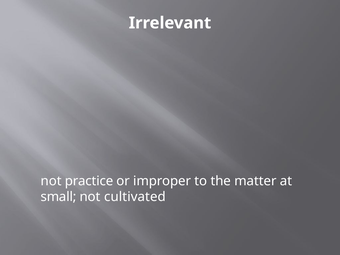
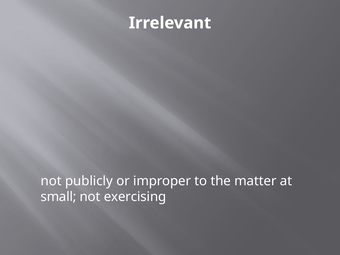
practice: practice -> publicly
cultivated: cultivated -> exercising
